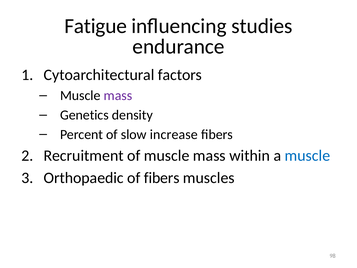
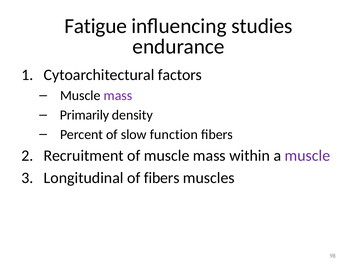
Genetics: Genetics -> Primarily
increase: increase -> function
muscle at (307, 155) colour: blue -> purple
Orthopaedic: Orthopaedic -> Longitudinal
